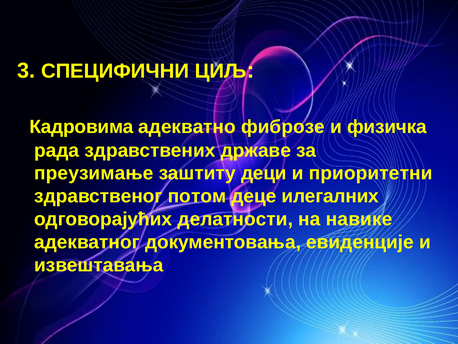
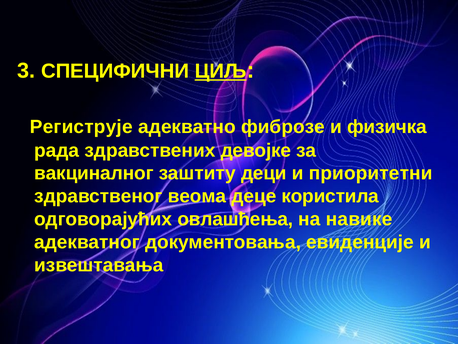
ЦИЉ underline: none -> present
Кадровима: Кадровима -> Региструје
државе: државе -> девојке
преузимање: преузимање -> вакциналног
потом: потом -> веома
илегалних: илегалних -> користила
делатности: делатности -> овлашћења
